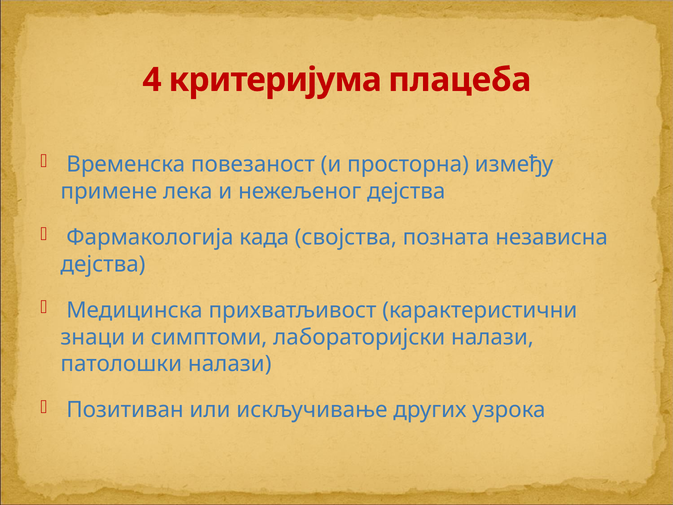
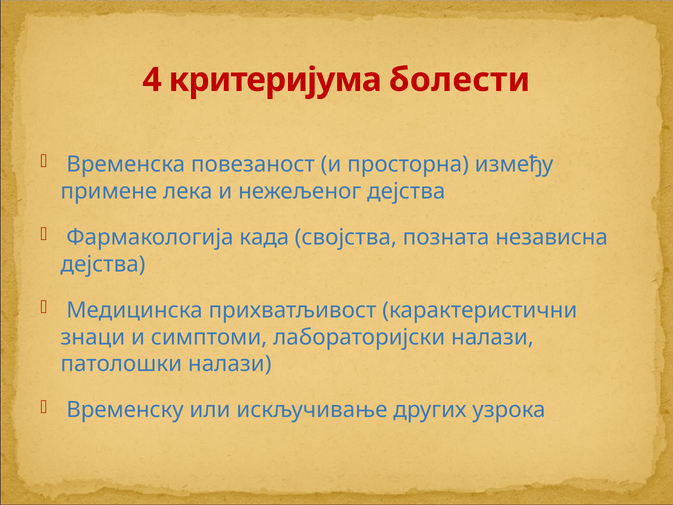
плацеба: плацеба -> болести
Позитиван: Позитиван -> Временску
